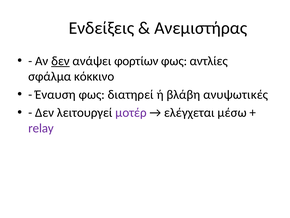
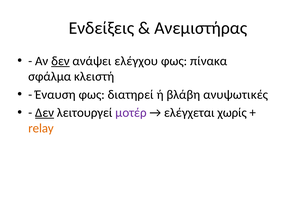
φορτίων: φορτίων -> ελέγχου
αντλίες: αντλίες -> πίνακα
κόκκινο: κόκκινο -> κλειστή
Δεν at (45, 112) underline: none -> present
μέσω: μέσω -> χωρίς
relay colour: purple -> orange
